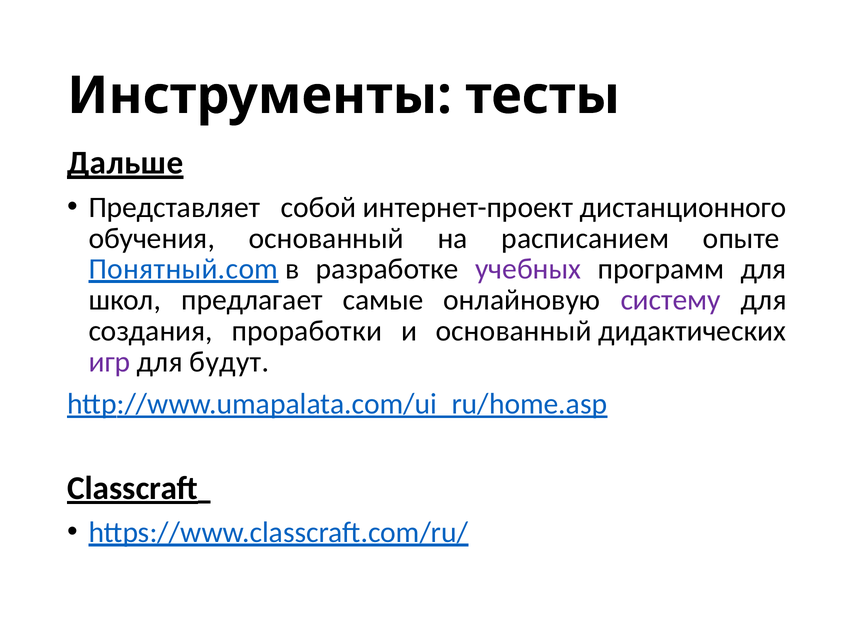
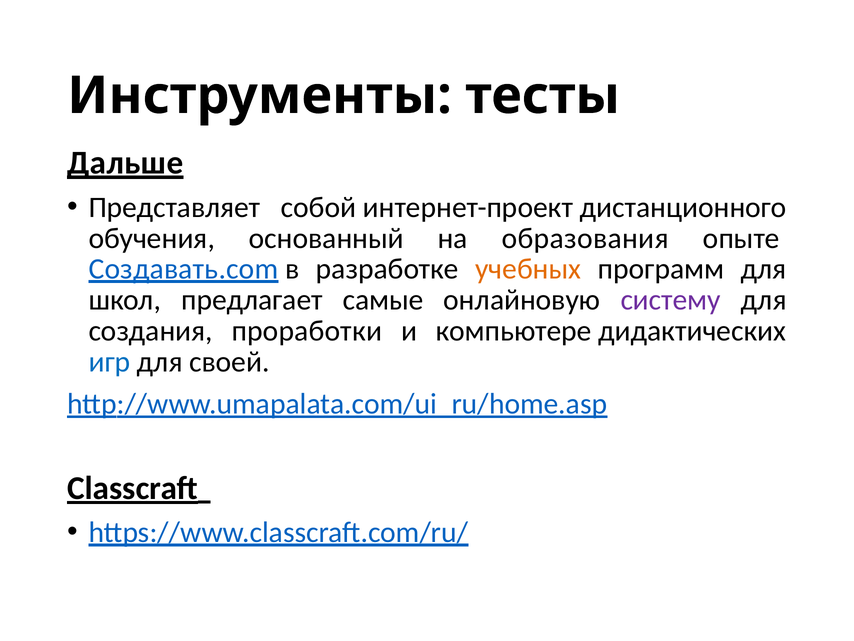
расписанием: расписанием -> образования
Понятный.com: Понятный.com -> Создавать.com
учебных colour: purple -> orange
и основанный: основанный -> компьютере
игр colour: purple -> blue
будут: будут -> своей
